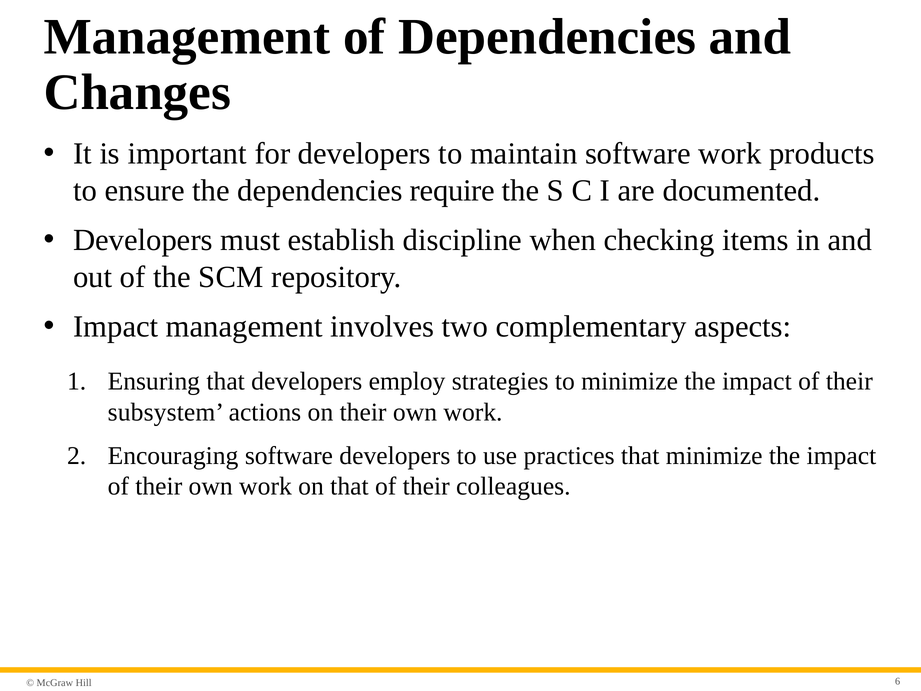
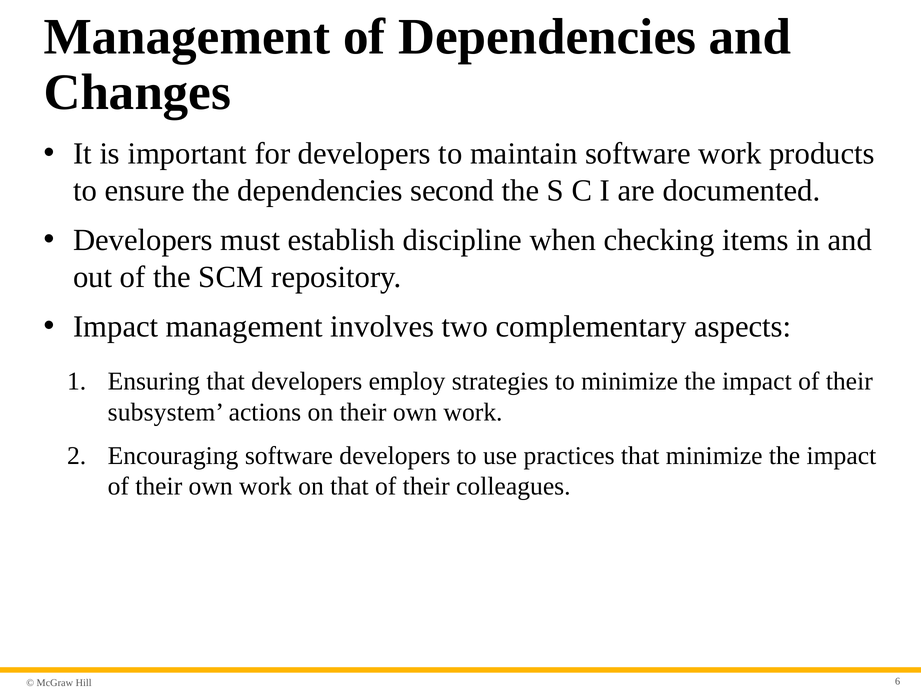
require: require -> second
